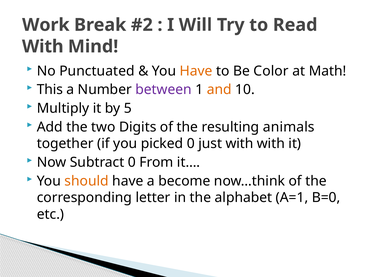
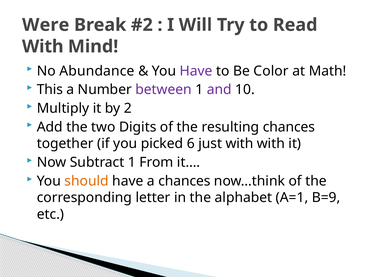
Work: Work -> Were
Punctuated: Punctuated -> Abundance
Have at (196, 71) colour: orange -> purple
and colour: orange -> purple
5: 5 -> 2
resulting animals: animals -> chances
picked 0: 0 -> 6
Subtract 0: 0 -> 1
a become: become -> chances
B=0: B=0 -> B=9
